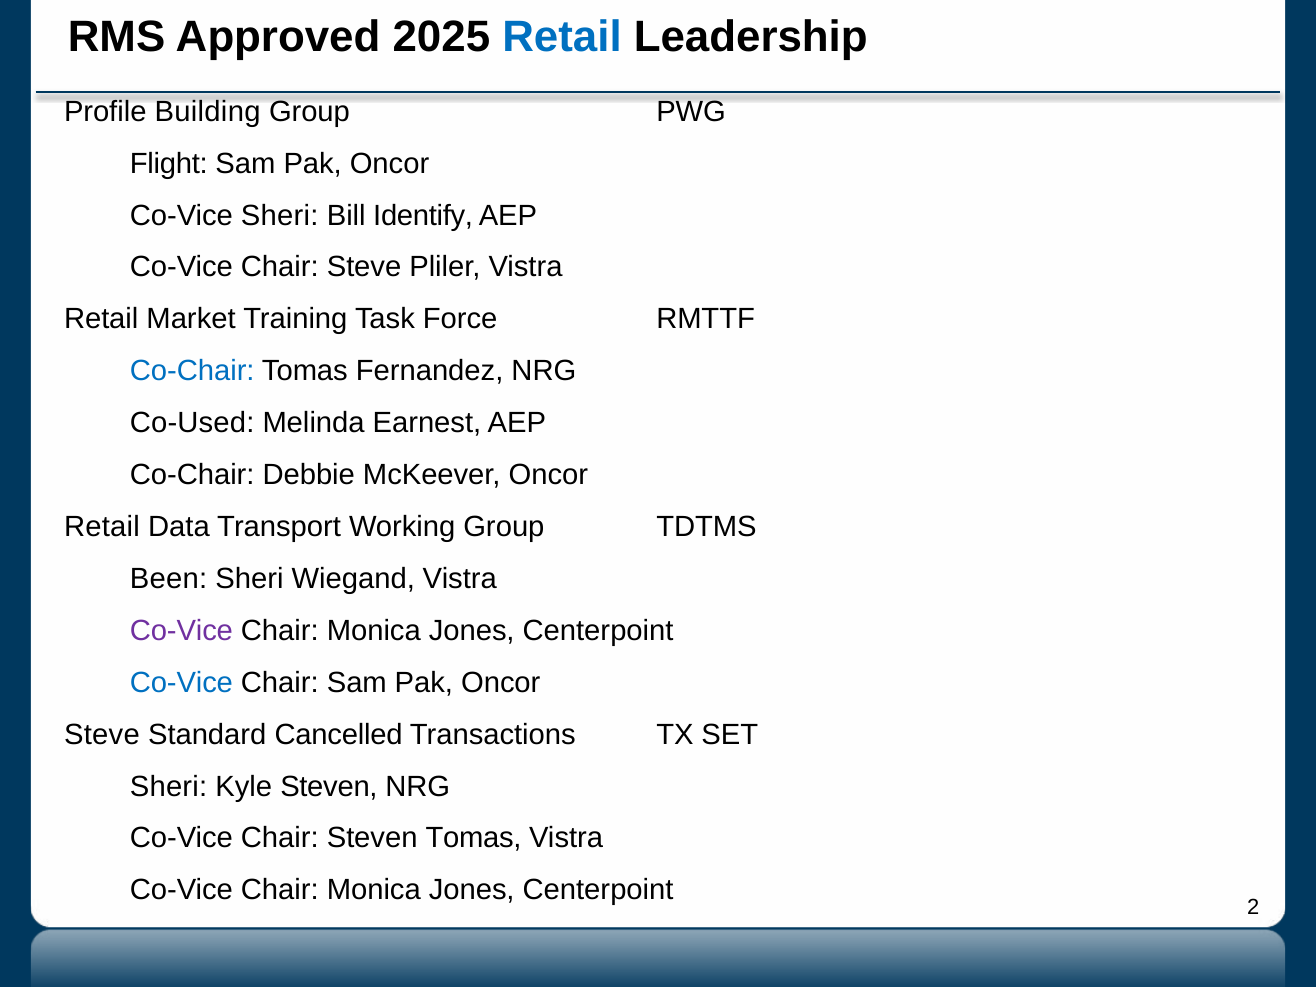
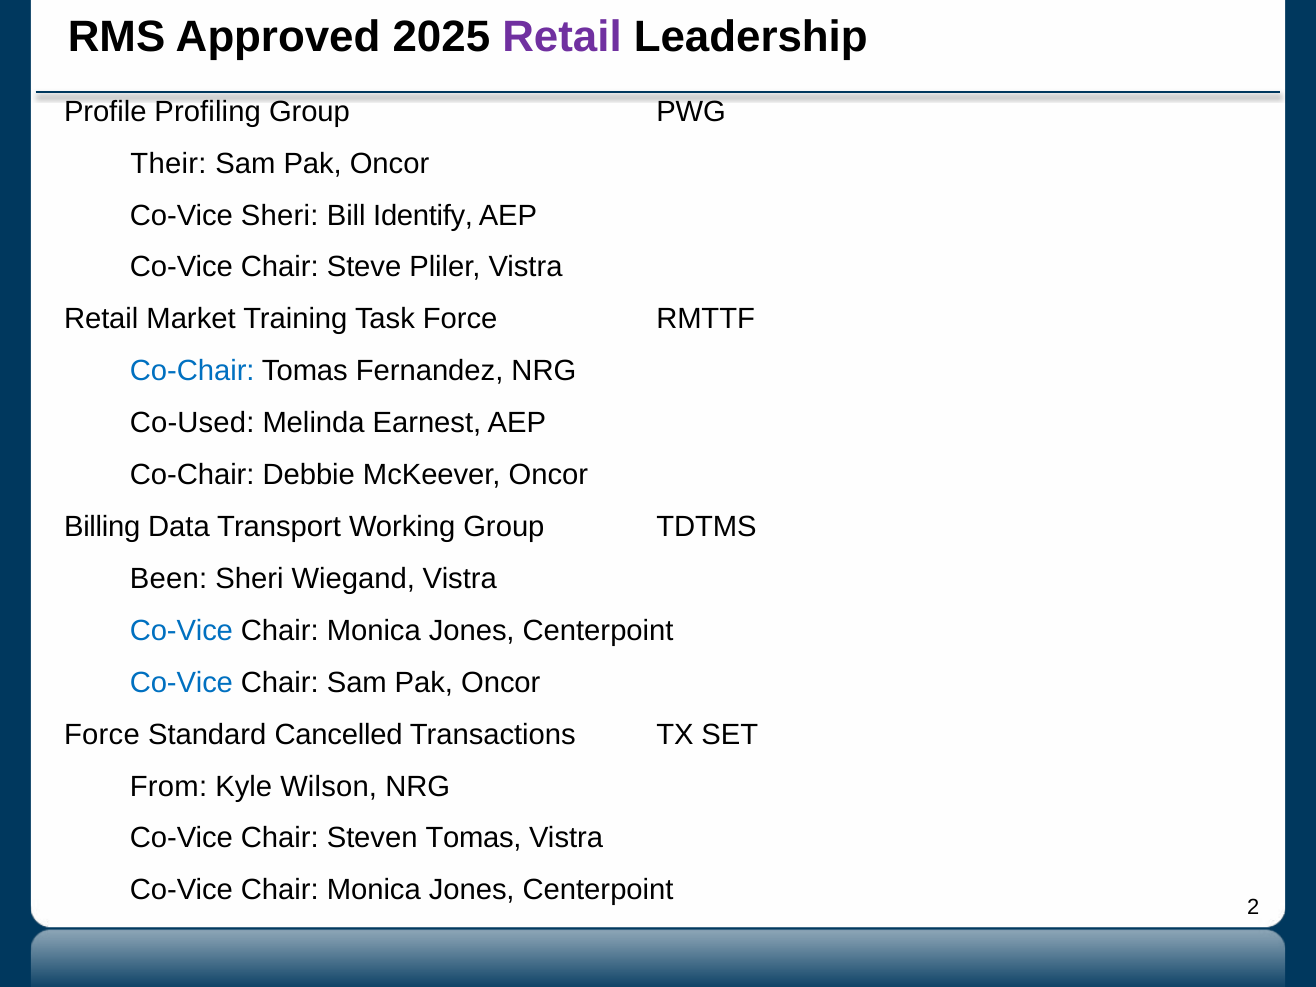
Retail at (562, 37) colour: blue -> purple
Building: Building -> Profiling
Flight: Flight -> Their
Retail at (102, 527): Retail -> Billing
Co-Vice at (181, 631) colour: purple -> blue
Steve at (102, 735): Steve -> Force
Sheri at (169, 786): Sheri -> From
Kyle Steven: Steven -> Wilson
